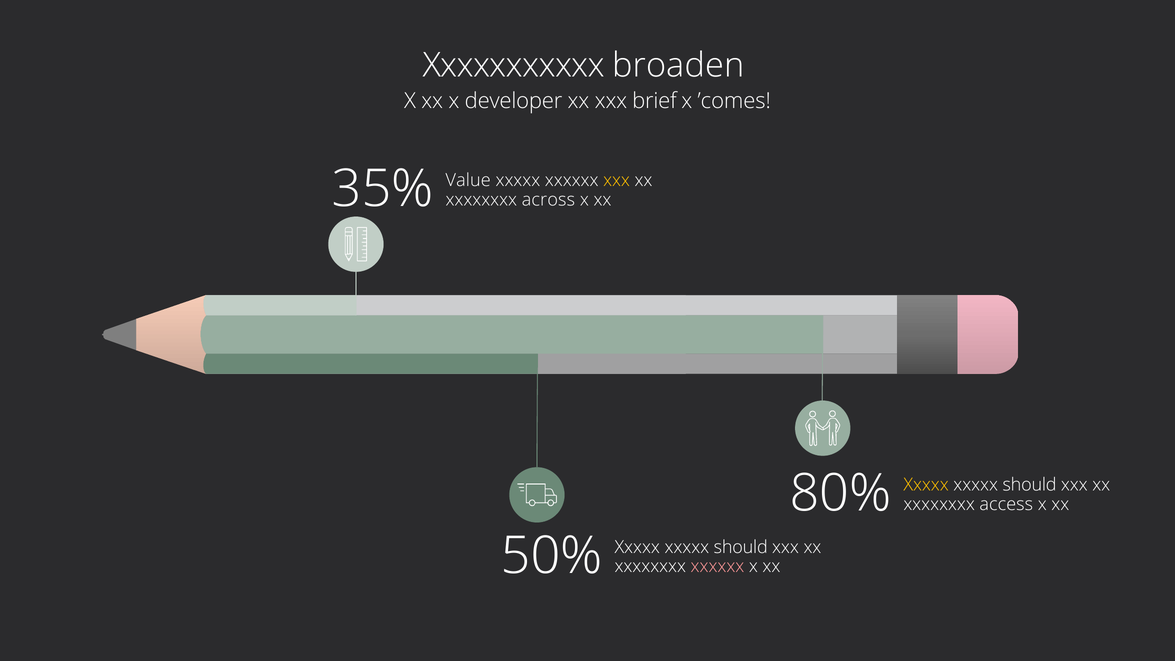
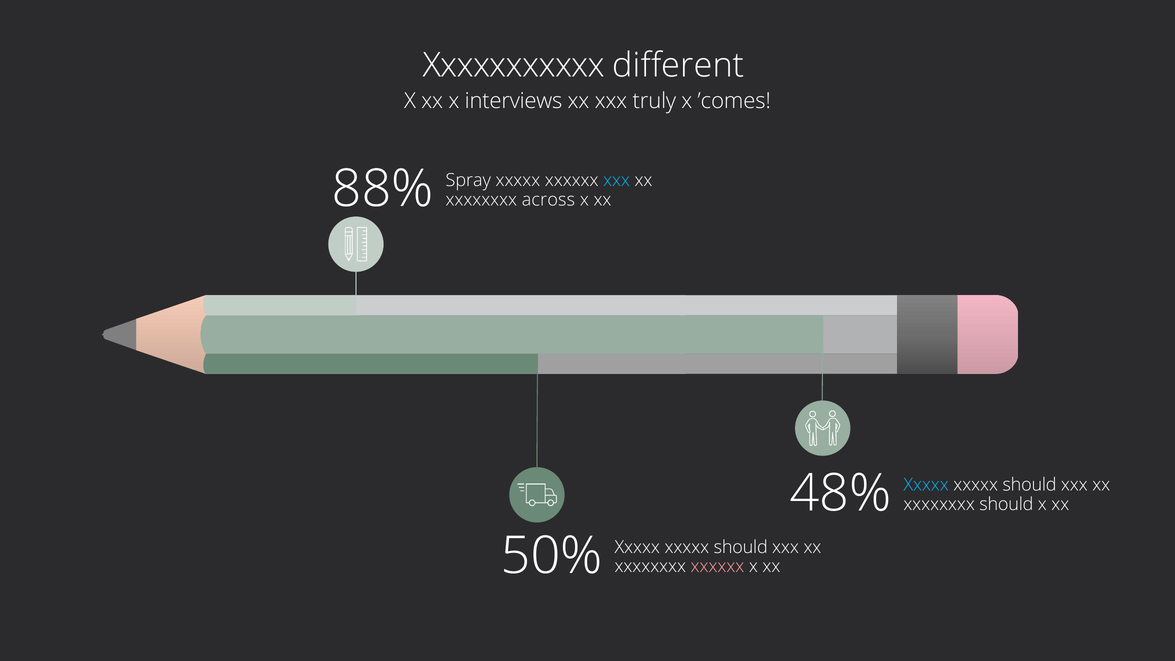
broaden: broaden -> different
developer: developer -> interviews
brief: brief -> truly
35%: 35% -> 88%
Value: Value -> Spray
xxx at (617, 180) colour: yellow -> light blue
80%: 80% -> 48%
Xxxxx at (926, 485) colour: yellow -> light blue
xxxxxxxx access: access -> should
